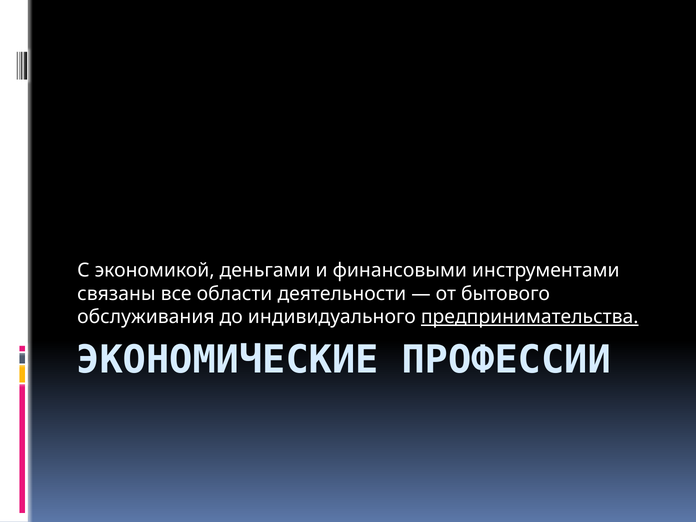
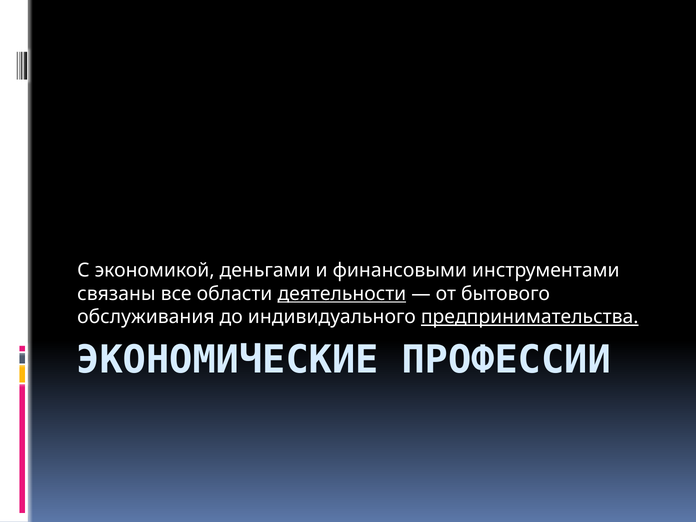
деятельности underline: none -> present
